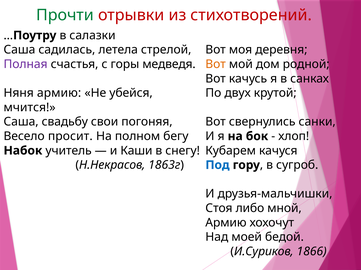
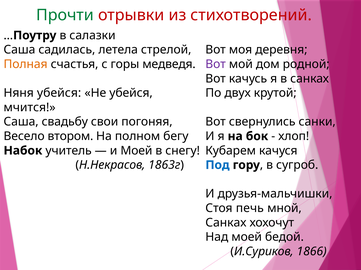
Полная colour: purple -> orange
Вот at (216, 64) colour: orange -> purple
Няня армию: армию -> убейся
просит: просит -> втором
и Каши: Каши -> Моей
либо: либо -> печь
Армию at (226, 223): Армию -> Санках
